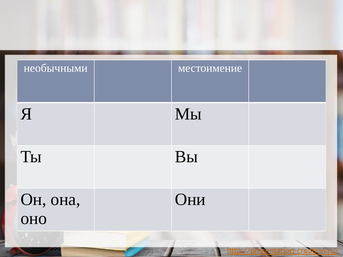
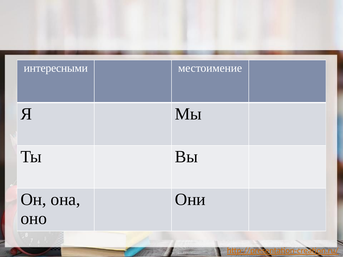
необычными: необычными -> интересными
